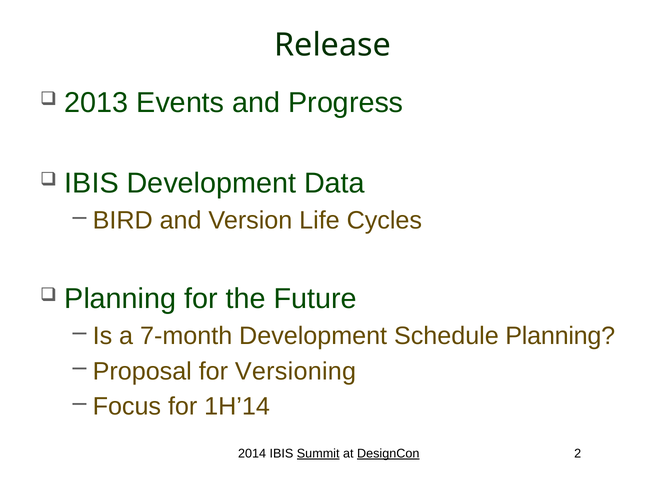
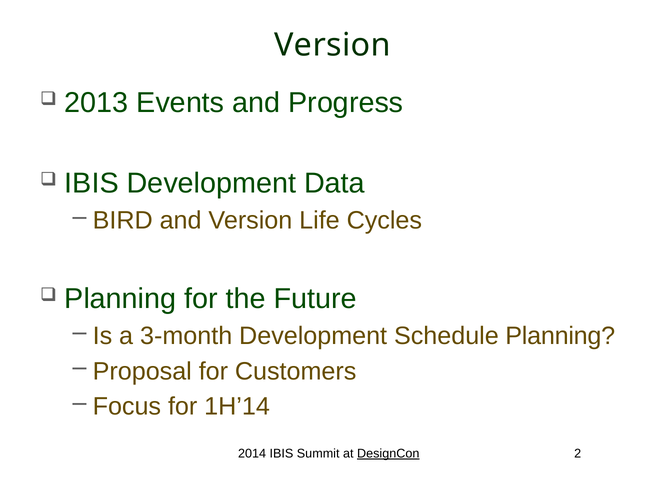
Release at (333, 45): Release -> Version
7-month: 7-month -> 3-month
Versioning: Versioning -> Customers
Summit underline: present -> none
